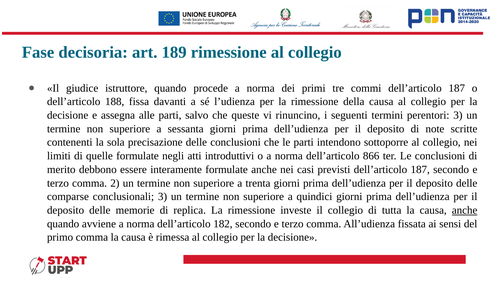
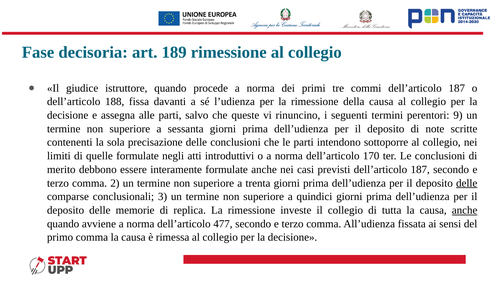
perentori 3: 3 -> 9
866: 866 -> 170
delle at (467, 183) underline: none -> present
182: 182 -> 477
